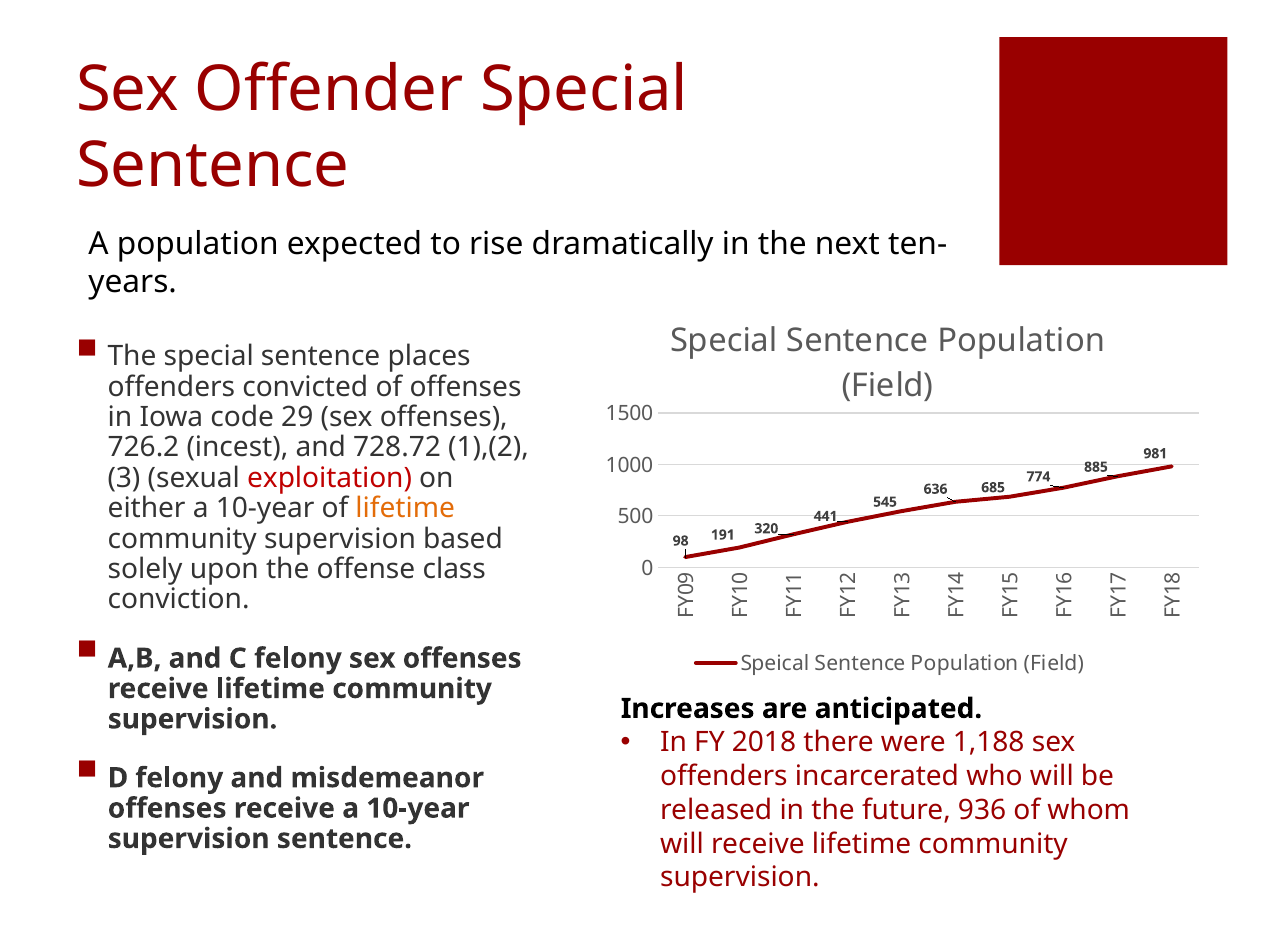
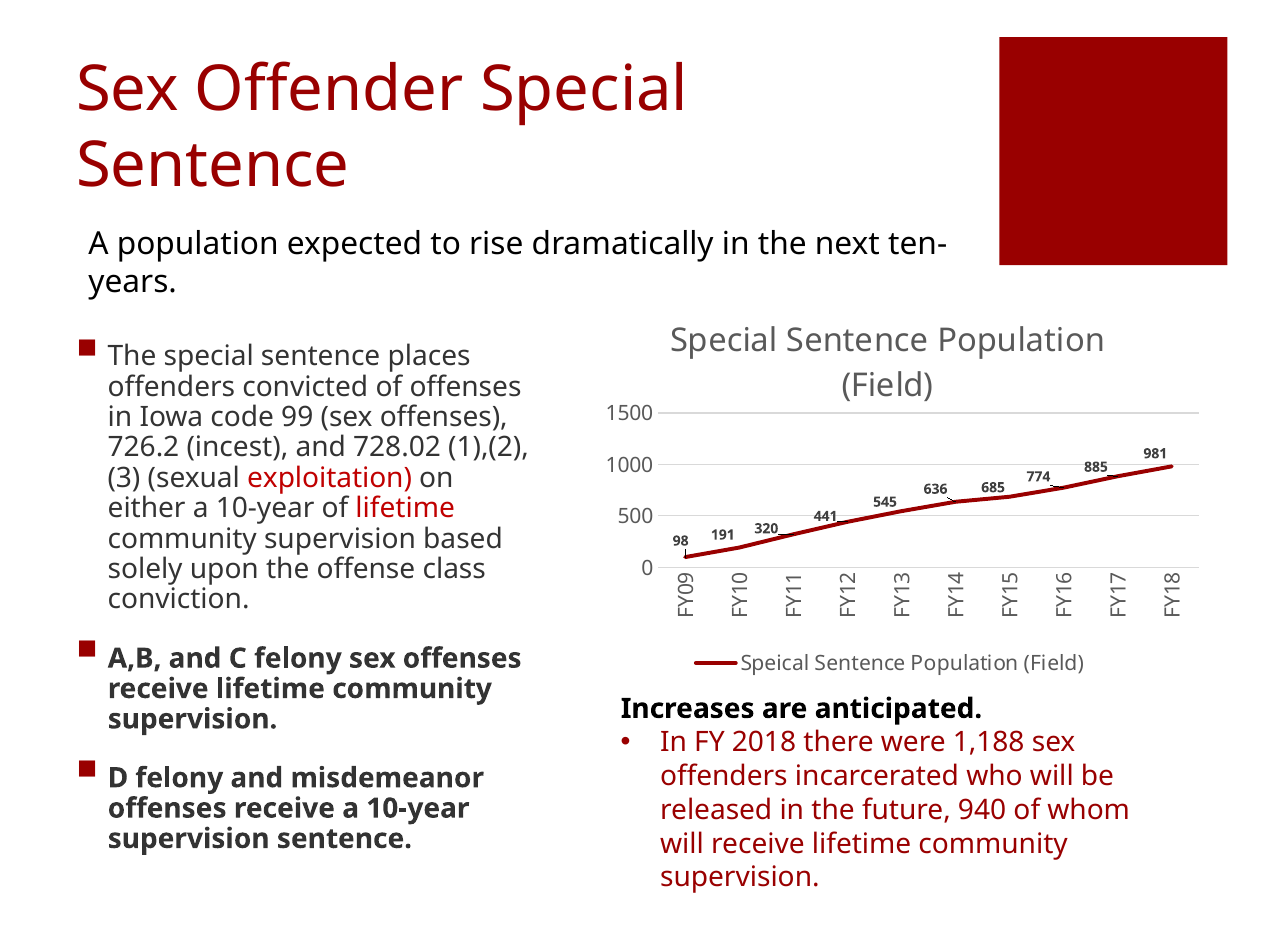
29: 29 -> 99
728.72: 728.72 -> 728.02
lifetime at (405, 509) colour: orange -> red
936: 936 -> 940
